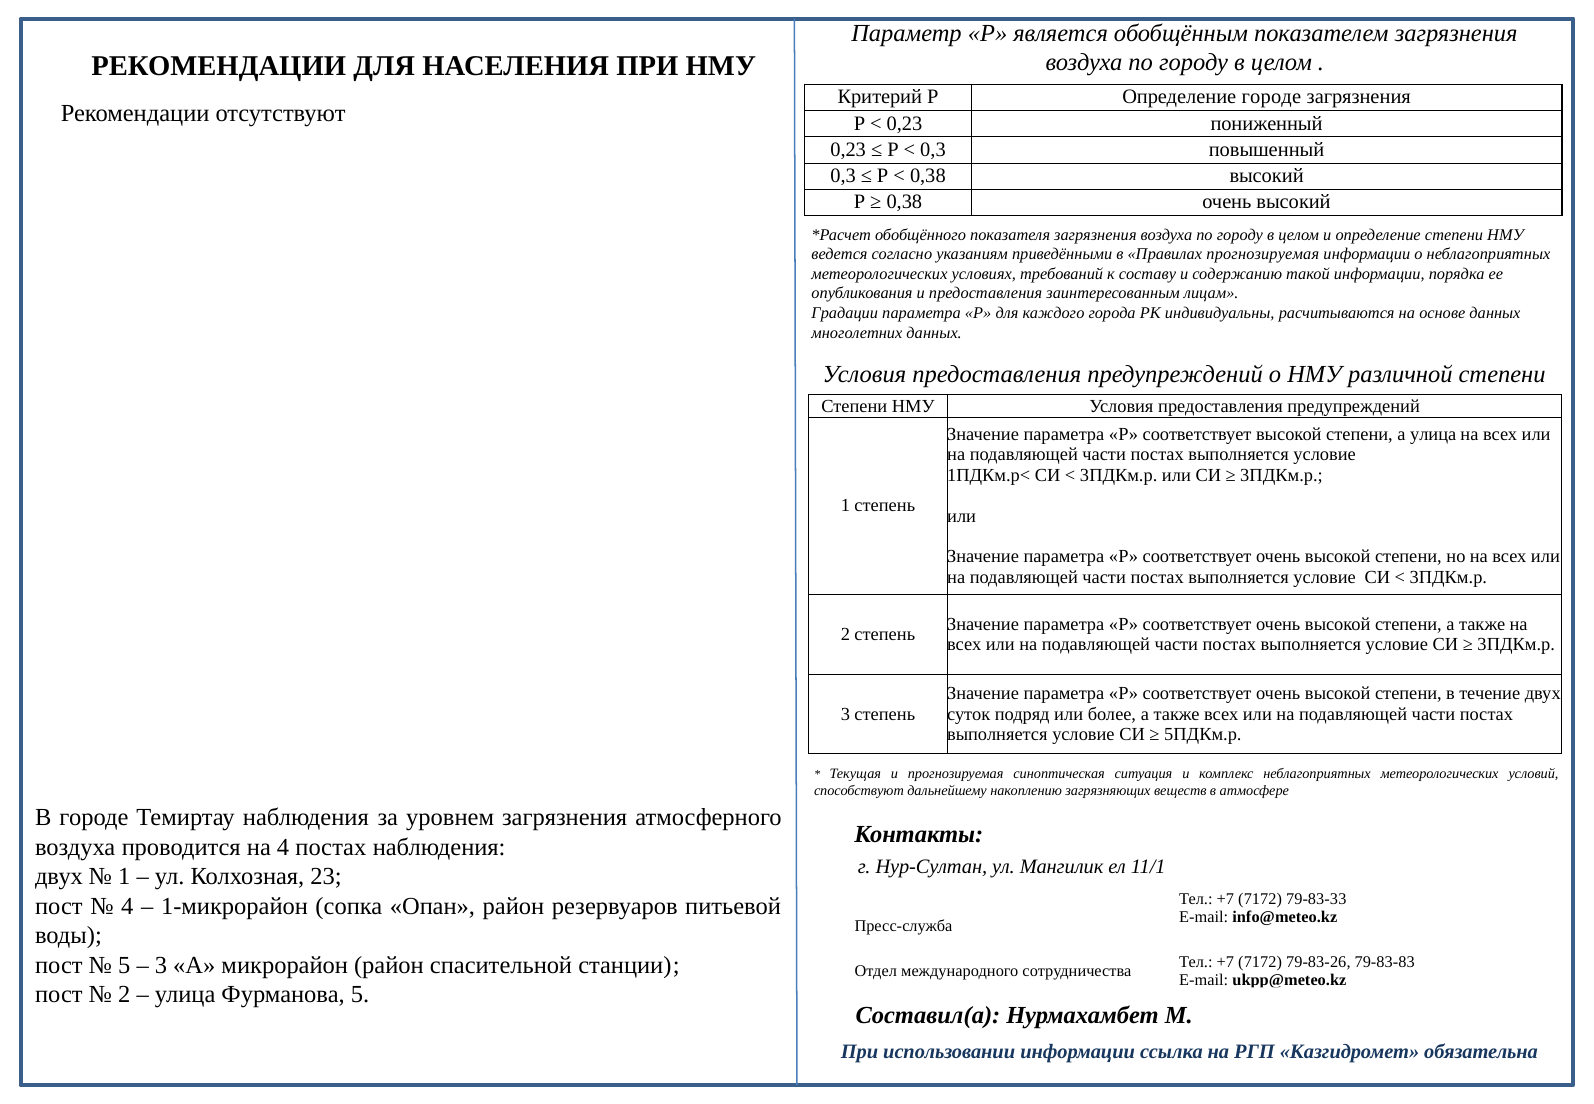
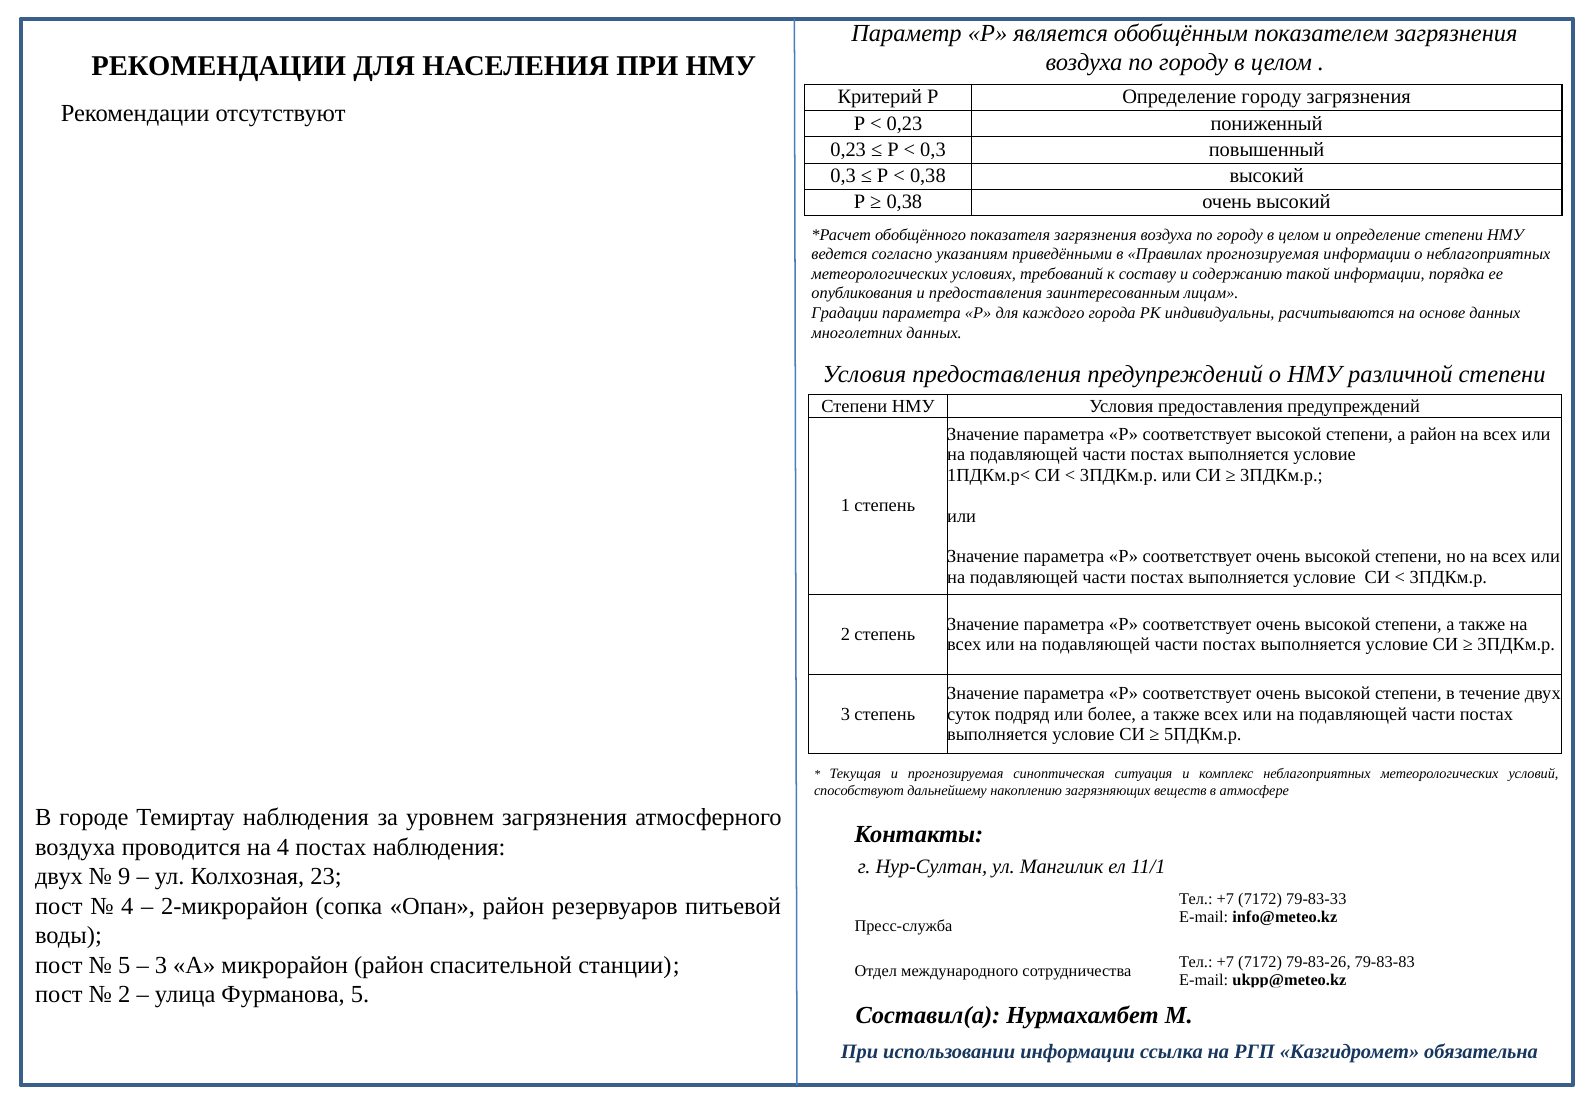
Определение городе: городе -> городу
а улица: улица -> район
1 at (124, 876): 1 -> 9
1-микрорайон: 1-микрорайон -> 2-микрорайон
